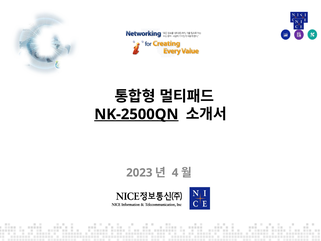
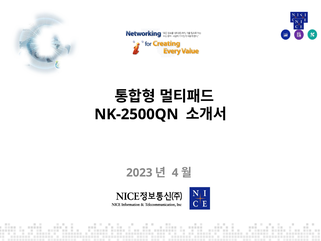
NK-2500QN underline: present -> none
